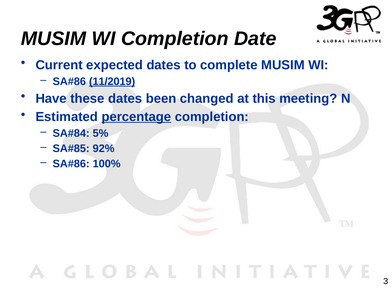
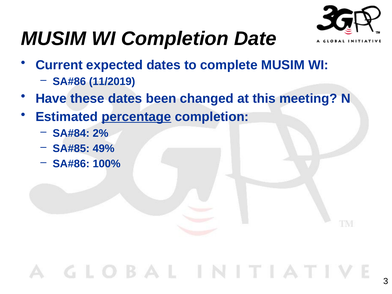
11/2019 underline: present -> none
5%: 5% -> 2%
92%: 92% -> 49%
